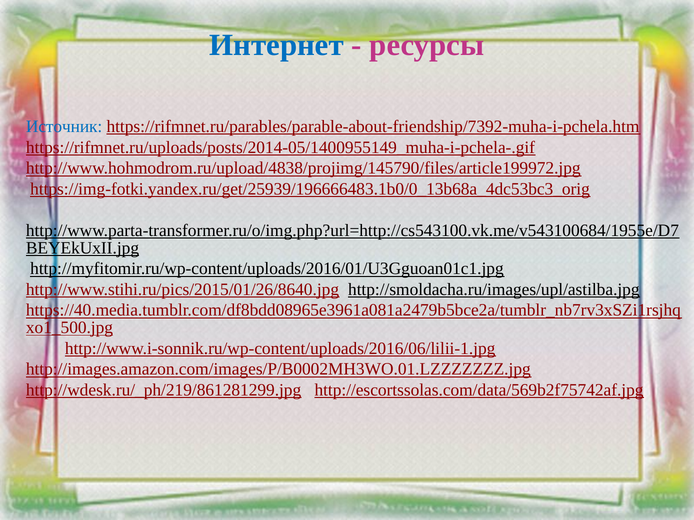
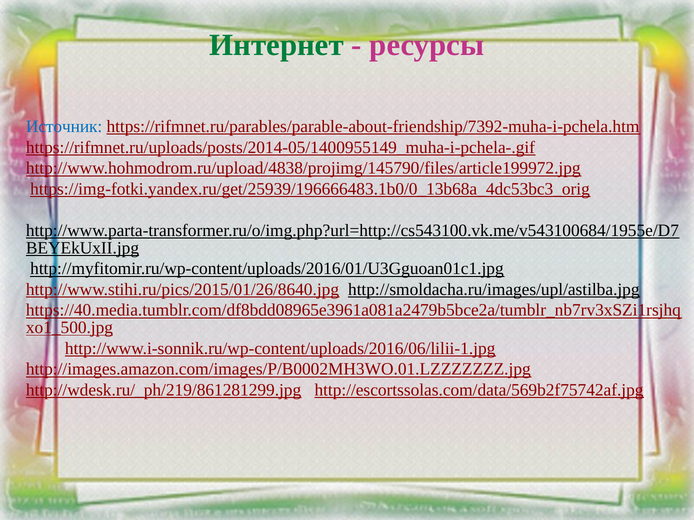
Интернет colour: blue -> green
